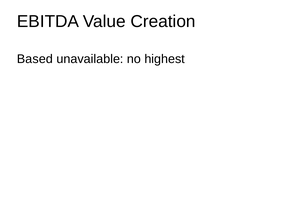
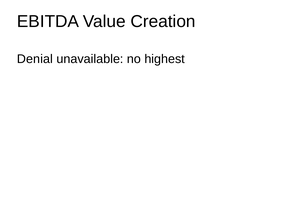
Based: Based -> Denial
